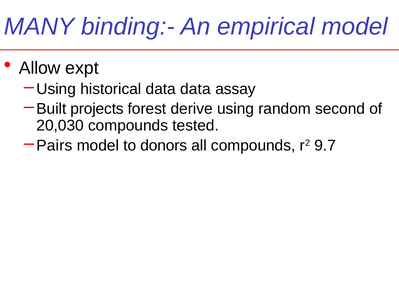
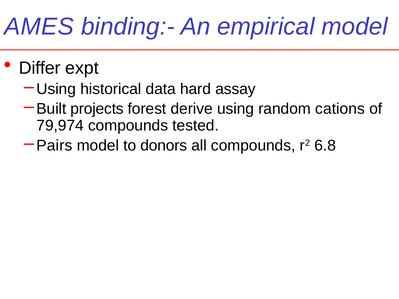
MANY: MANY -> AMES
Allow: Allow -> Differ
data data: data -> hard
second: second -> cations
20,030: 20,030 -> 79,974
9.7: 9.7 -> 6.8
